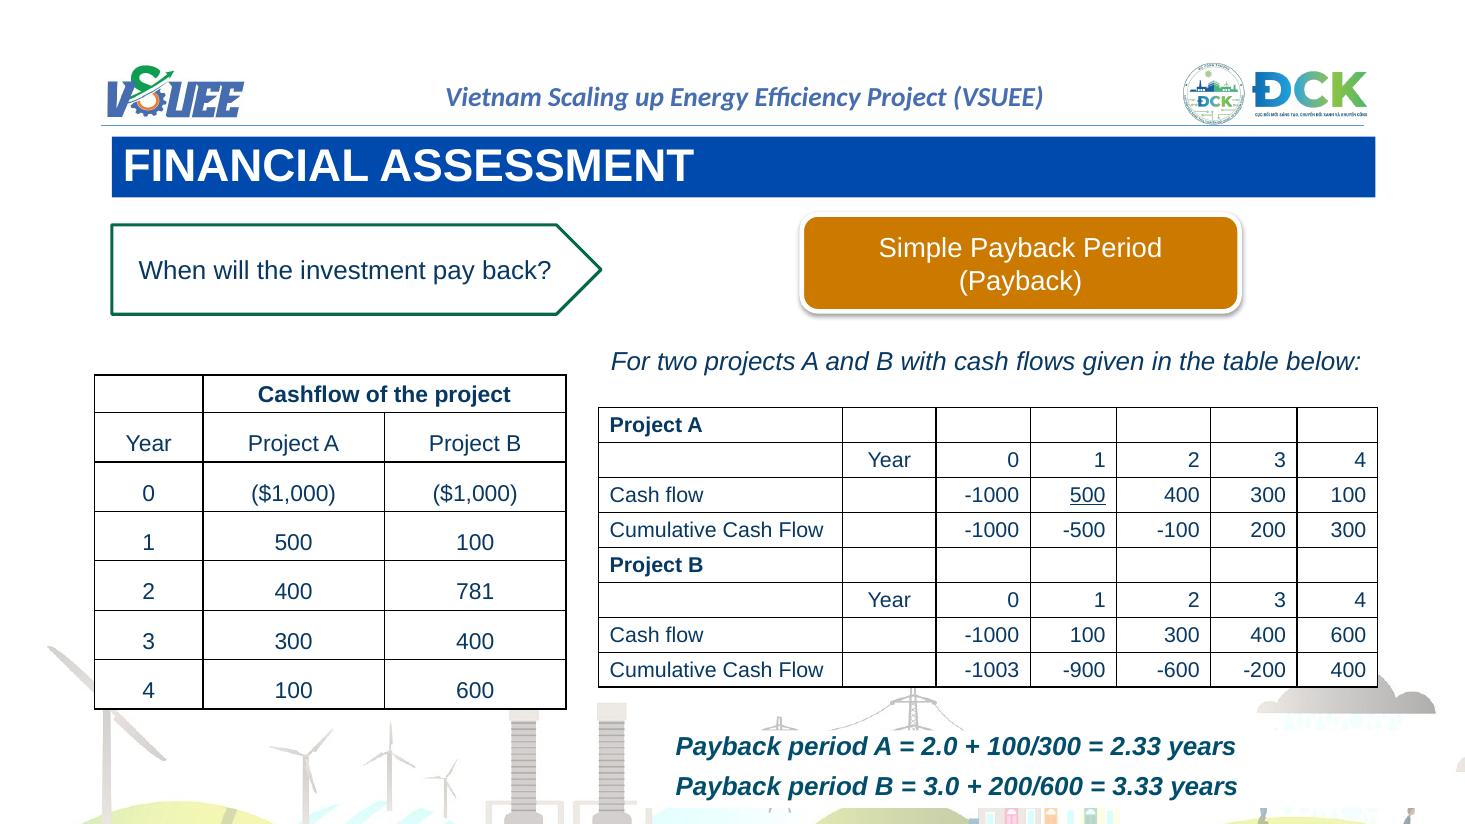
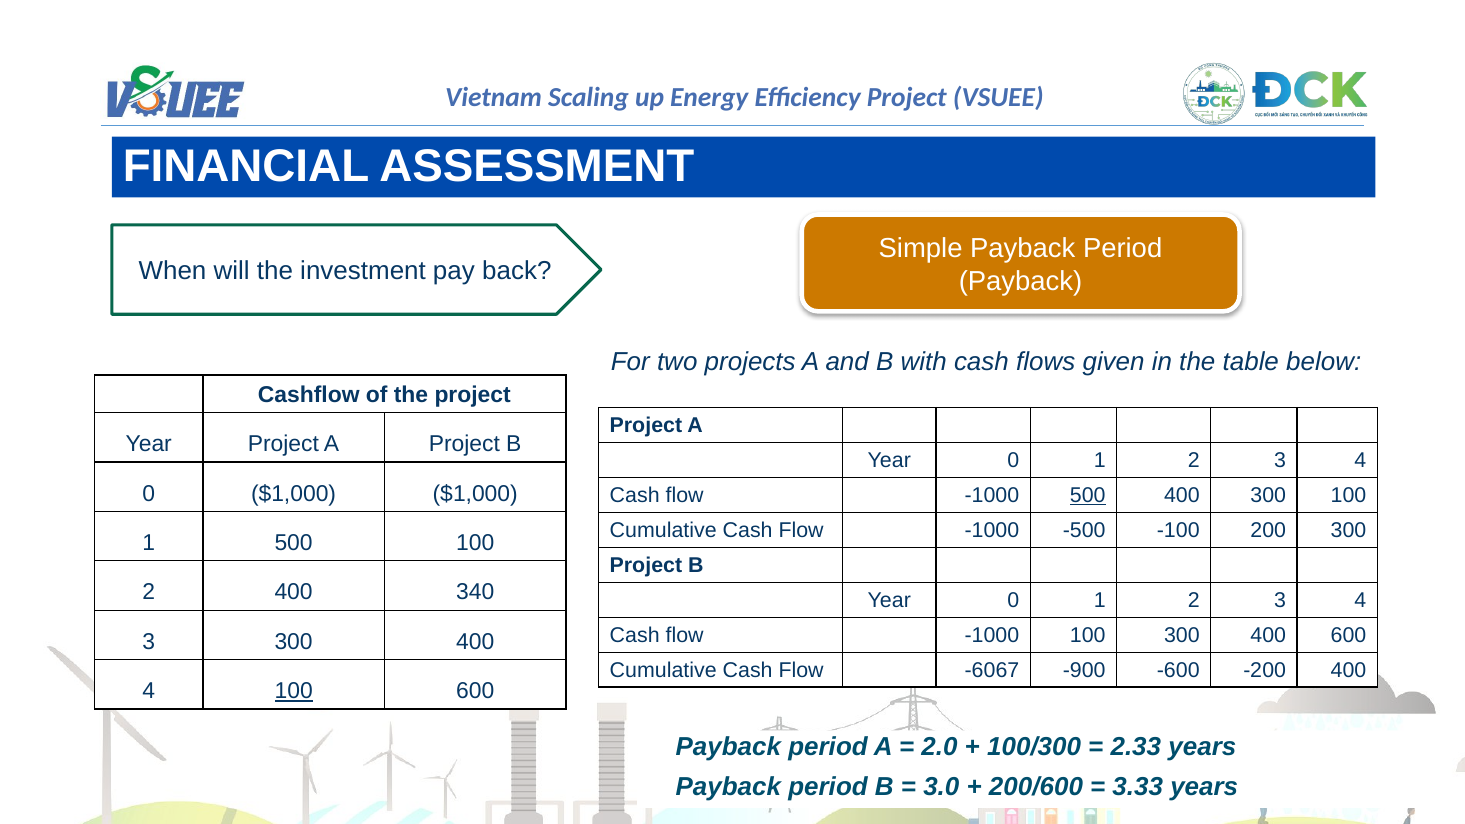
781: 781 -> 340
-1003: -1003 -> -6067
100 at (294, 691) underline: none -> present
